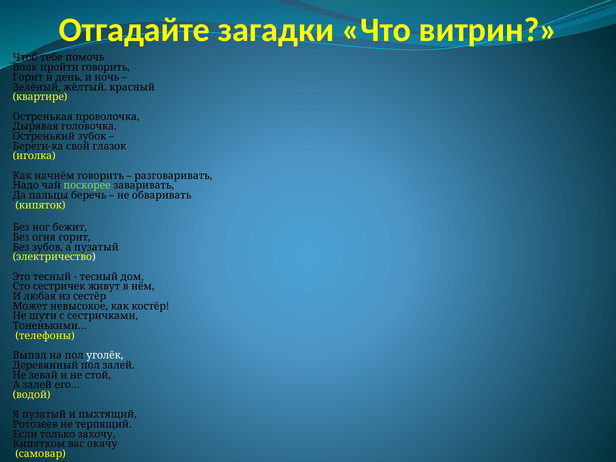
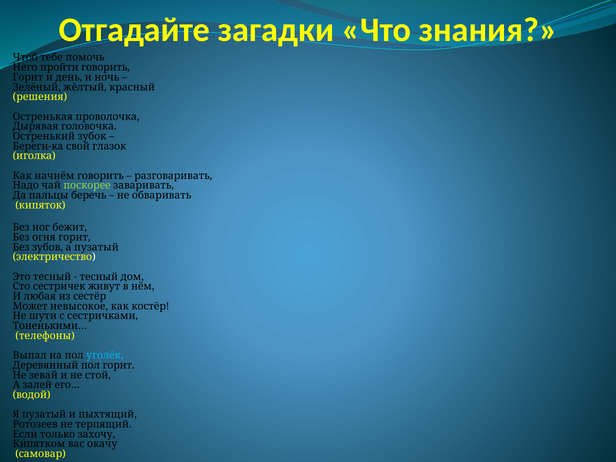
витрин: витрин -> знания
Волк: Волк -> Него
квартире: квартире -> решения
уголёк colour: white -> light blue
пол залей: залей -> горит
